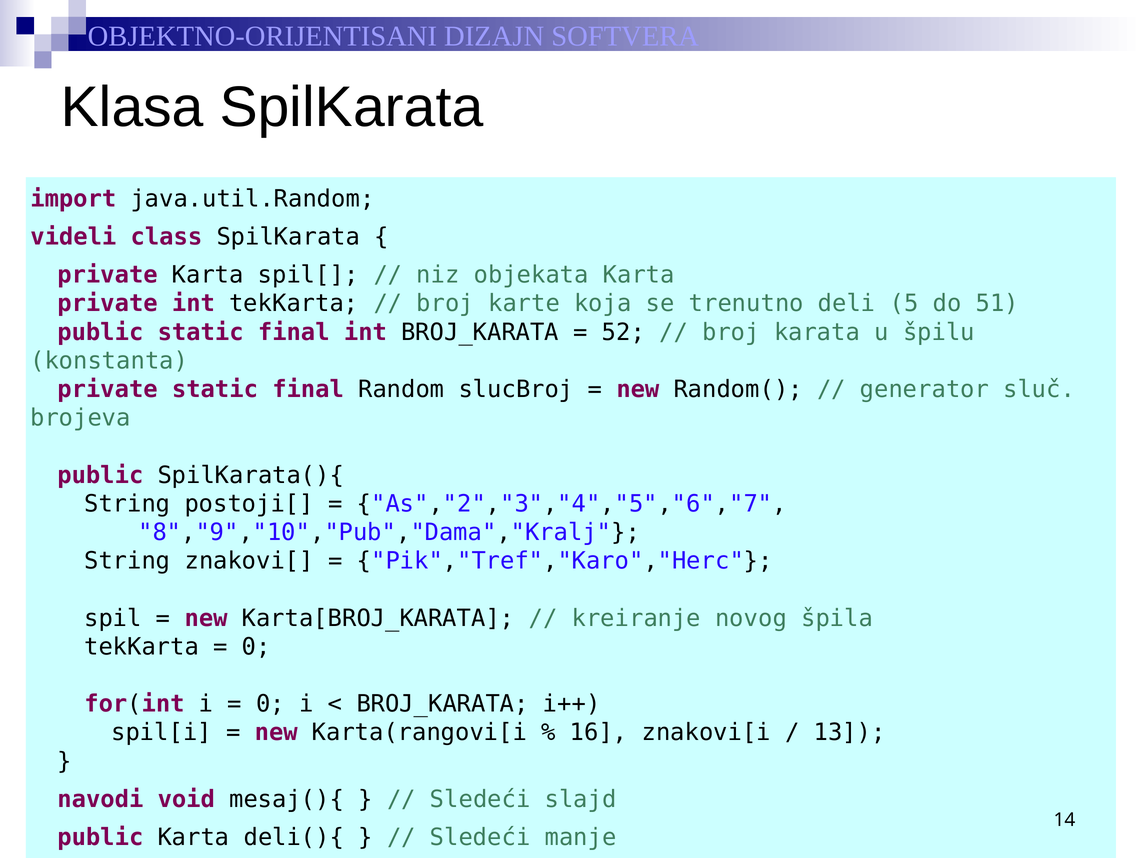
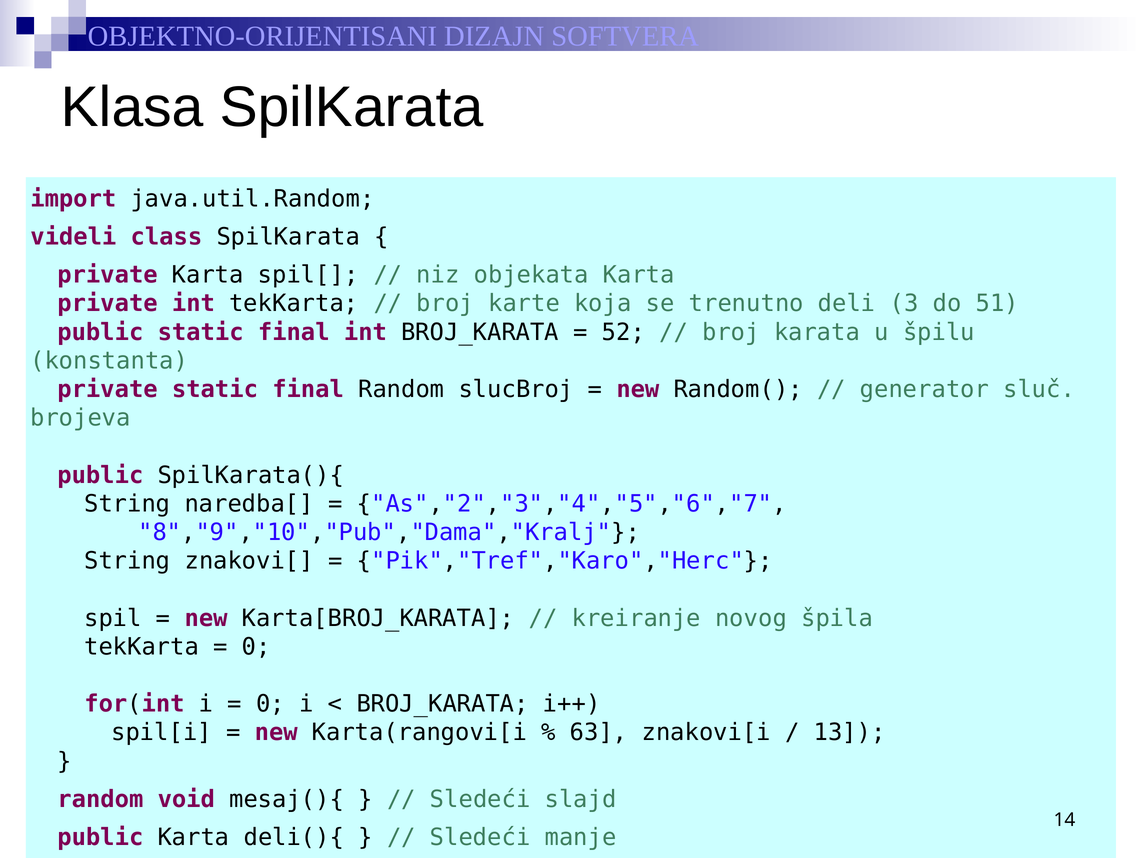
5: 5 -> 3
postoji[: postoji[ -> naredba[
16: 16 -> 63
navodi at (100, 799): navodi -> random
